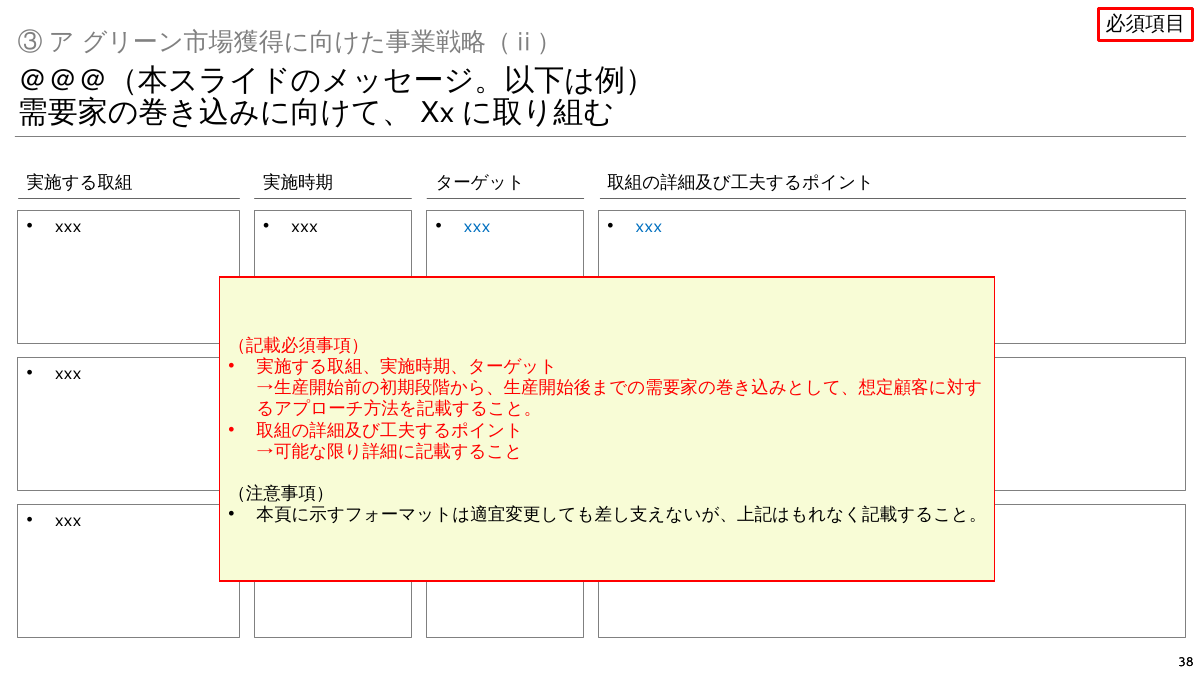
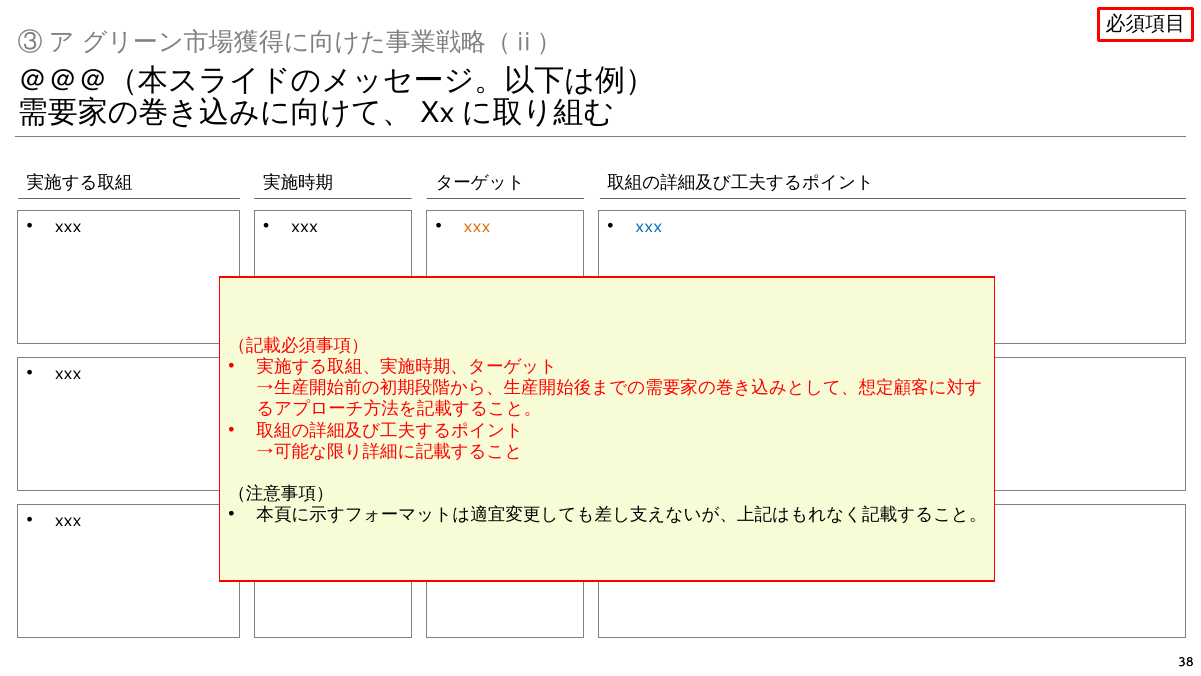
xxx at (477, 227) colour: blue -> orange
